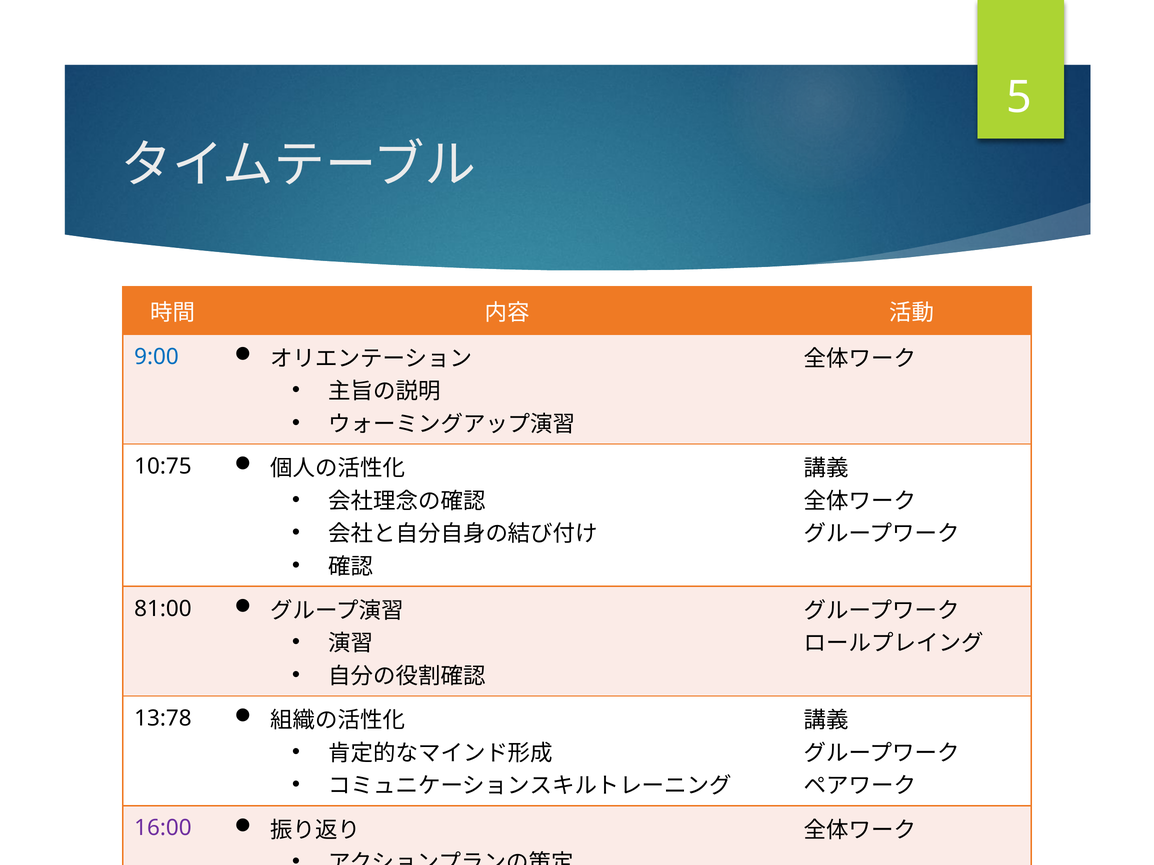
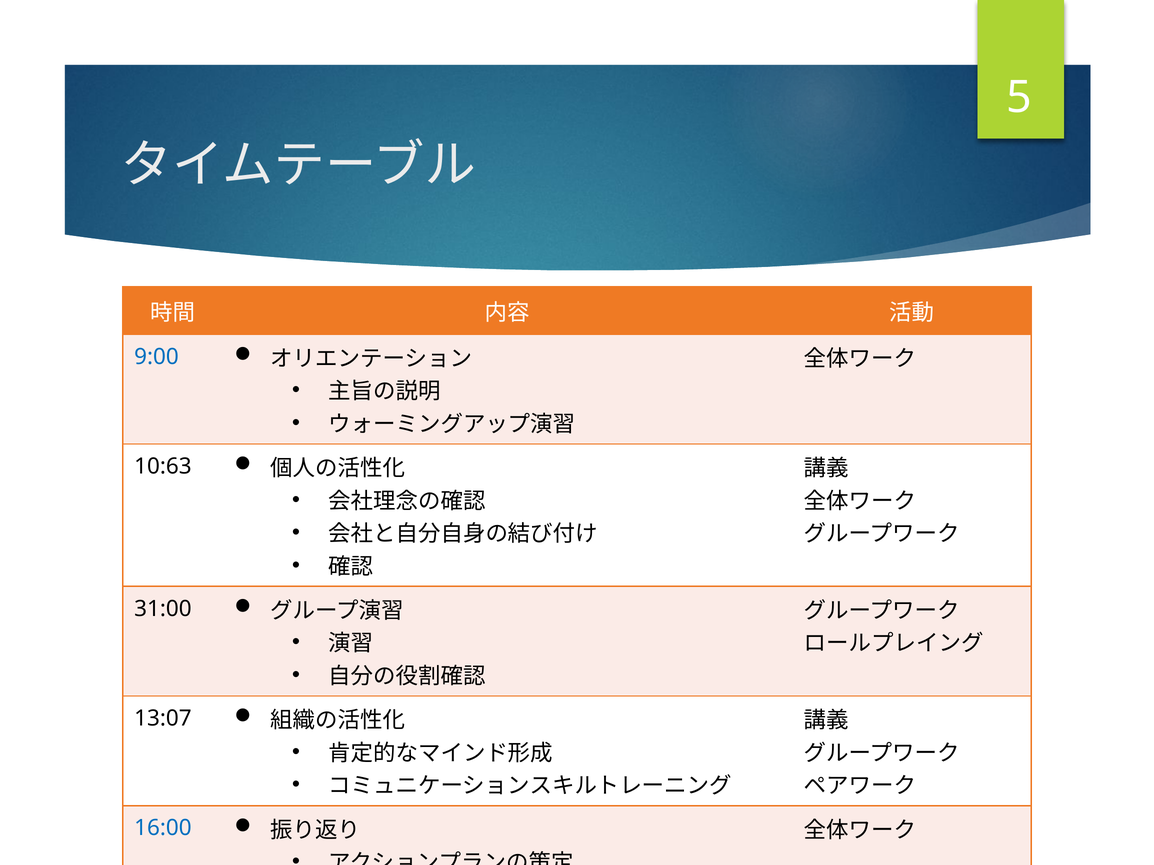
10:75: 10:75 -> 10:63
81:00: 81:00 -> 31:00
13:78: 13:78 -> 13:07
16:00 colour: purple -> blue
